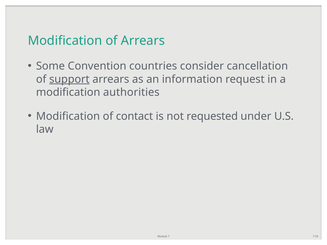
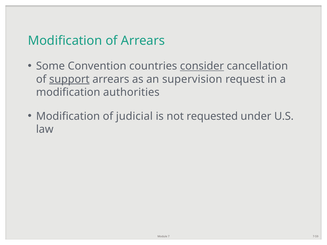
consider underline: none -> present
information: information -> supervision
contact: contact -> judicial
